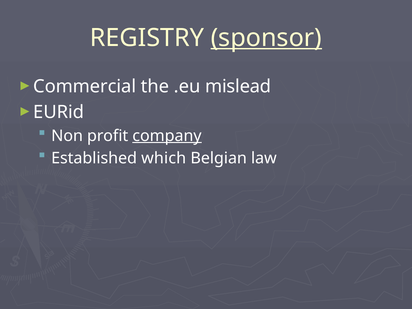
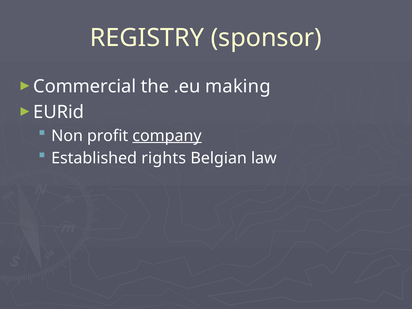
sponsor underline: present -> none
mislead: mislead -> making
which: which -> rights
